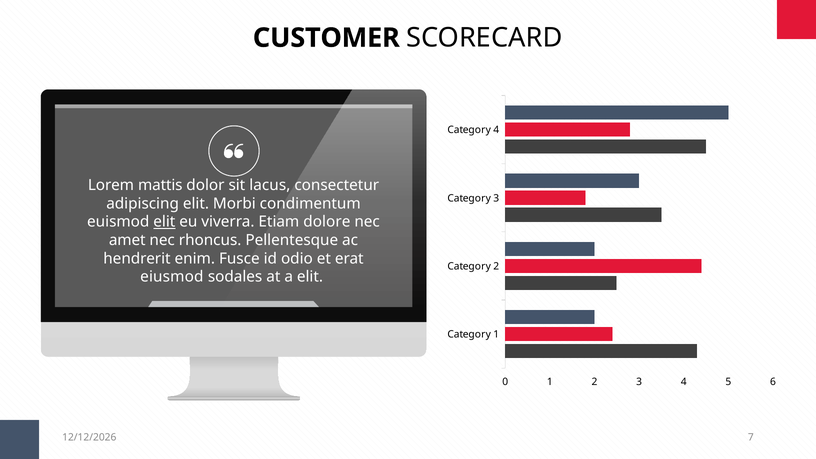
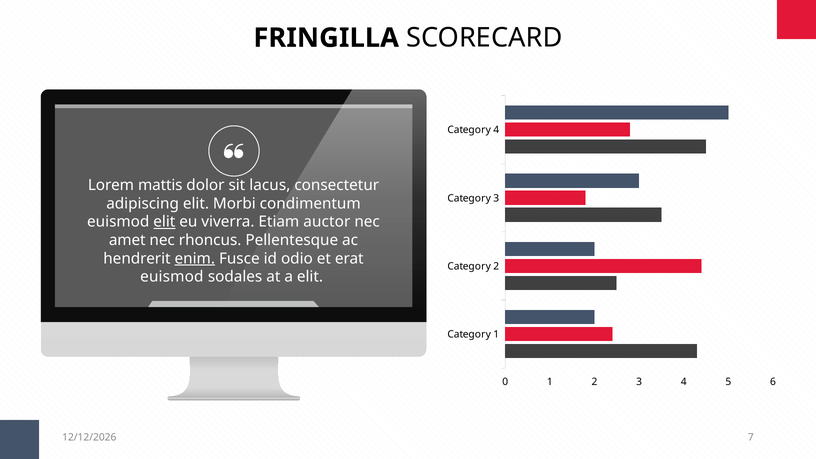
CUSTOMER: CUSTOMER -> FRINGILLA
dolore: dolore -> auctor
enim underline: none -> present
eiusmod at (172, 277): eiusmod -> euismod
